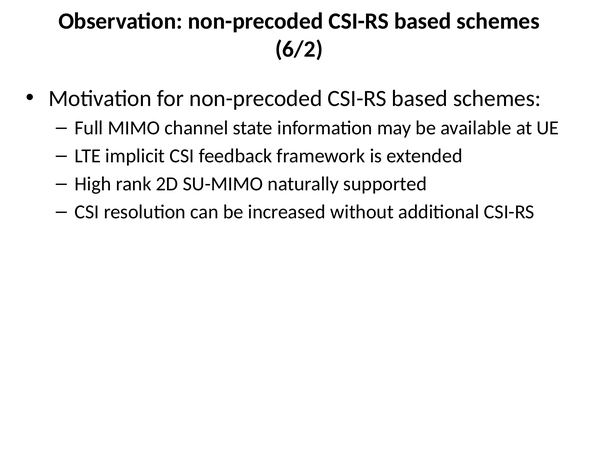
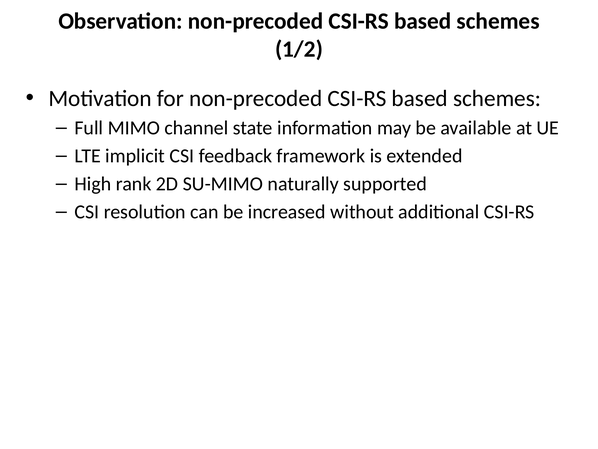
6/2: 6/2 -> 1/2
